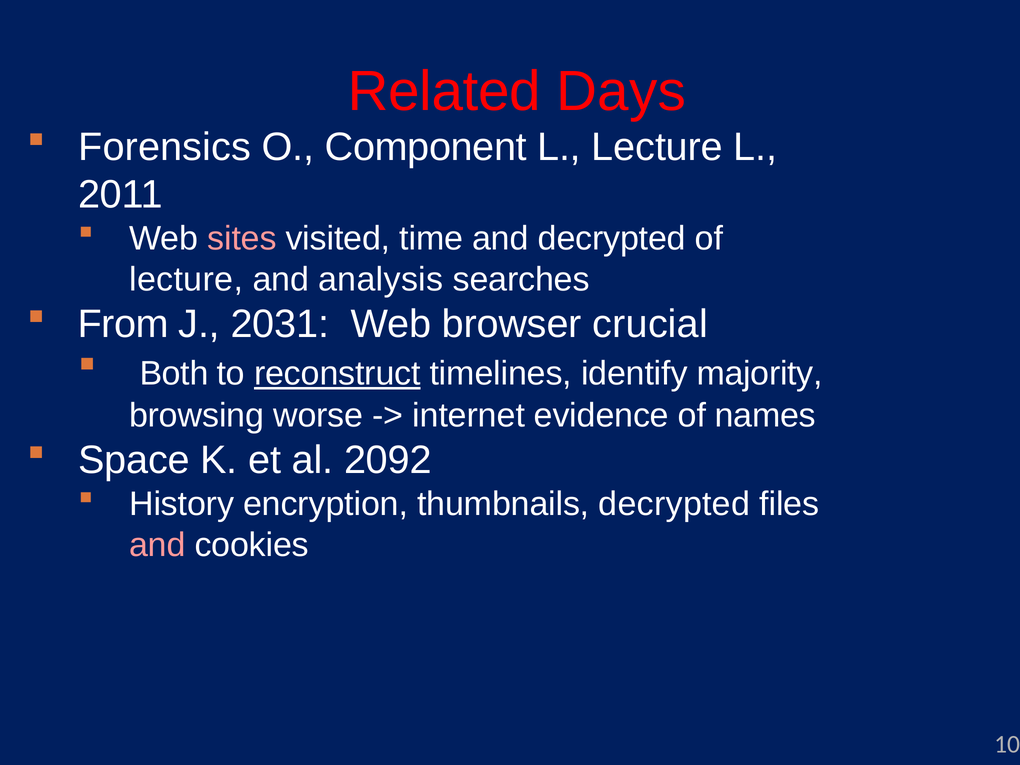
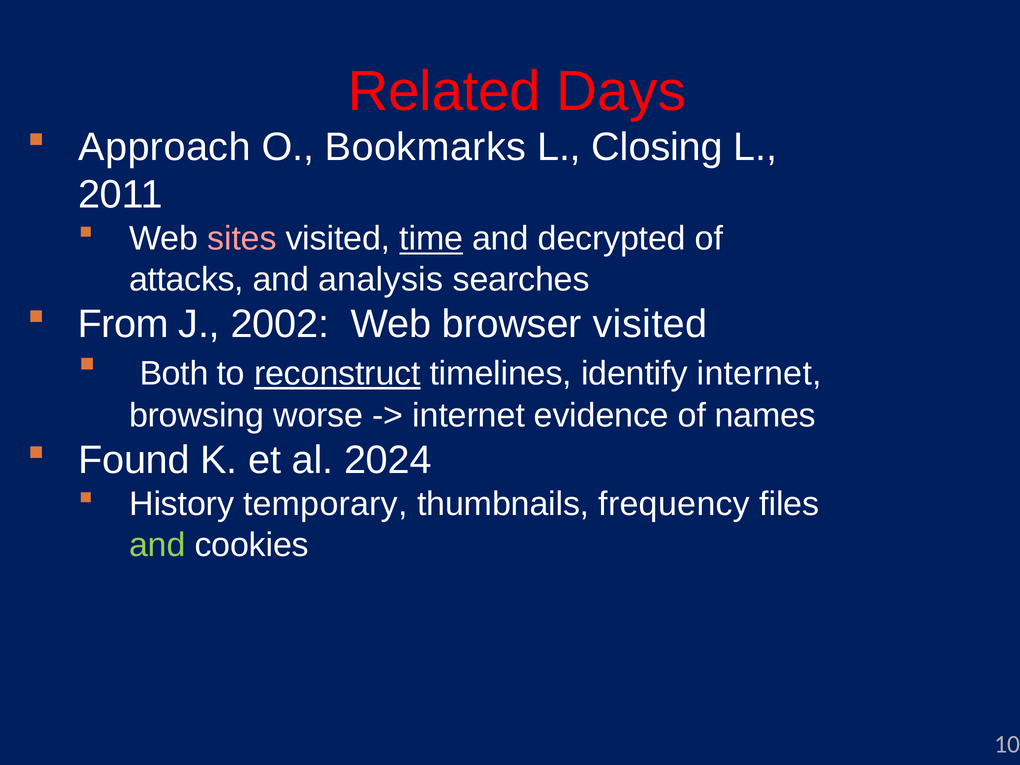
Forensics: Forensics -> Approach
Component: Component -> Bookmarks
L Lecture: Lecture -> Closing
time underline: none -> present
lecture at (186, 280): lecture -> attacks
2031: 2031 -> 2002
browser crucial: crucial -> visited
identify majority: majority -> internet
Space: Space -> Found
2092: 2092 -> 2024
encryption: encryption -> temporary
thumbnails decrypted: decrypted -> frequency
and at (157, 545) colour: pink -> light green
